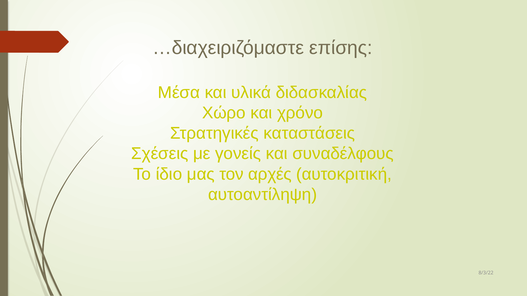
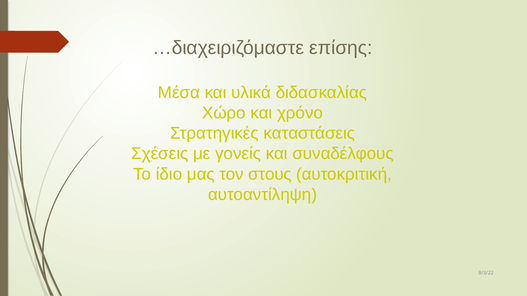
αρχές: αρχές -> στους
